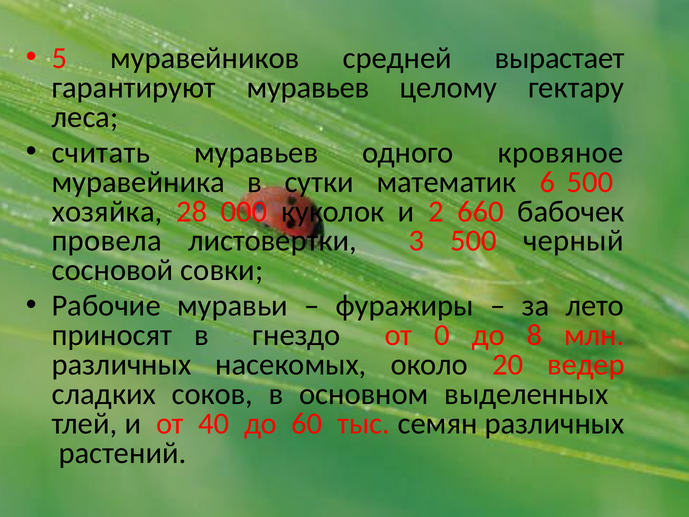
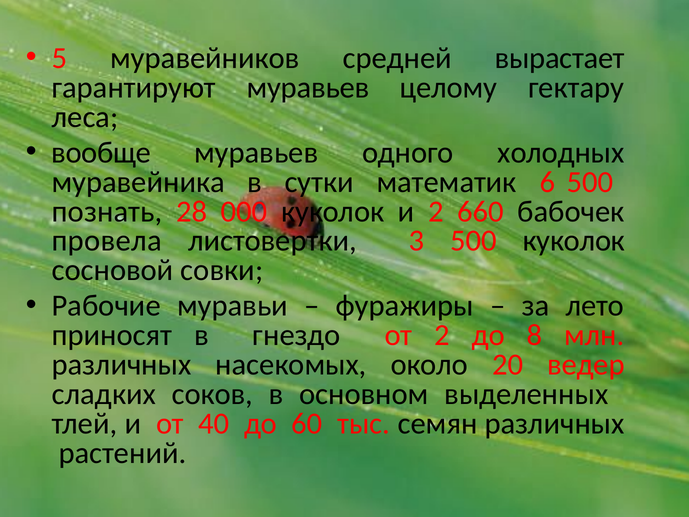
считать: считать -> вообще
кровяное: кровяное -> холодных
хозяйка: хозяйка -> познать
500 черный: черный -> куколок
от 0: 0 -> 2
